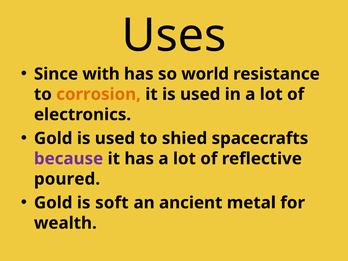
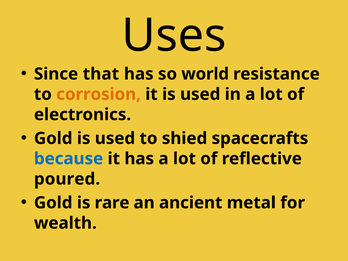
with: with -> that
because colour: purple -> blue
soft: soft -> rare
